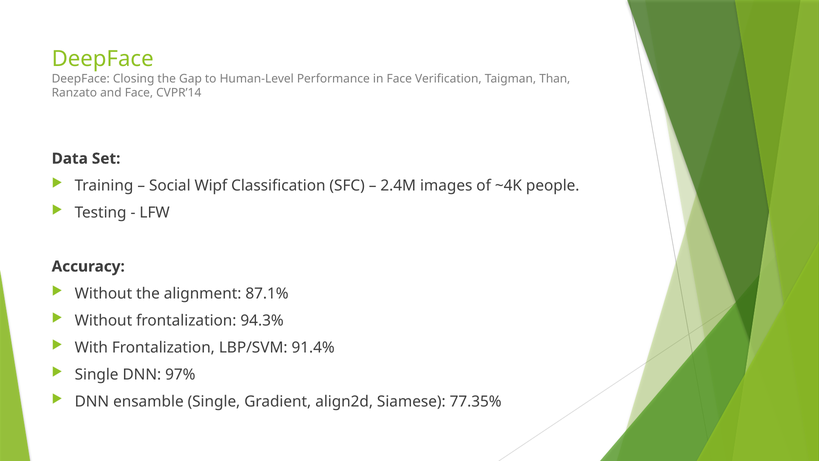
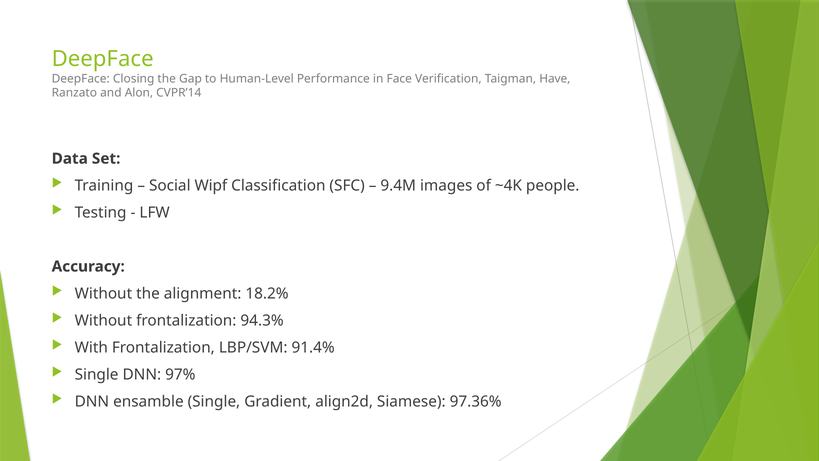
Than: Than -> Have
and Face: Face -> Alon
2.4M: 2.4M -> 9.4M
87.1%: 87.1% -> 18.2%
77.35%: 77.35% -> 97.36%
